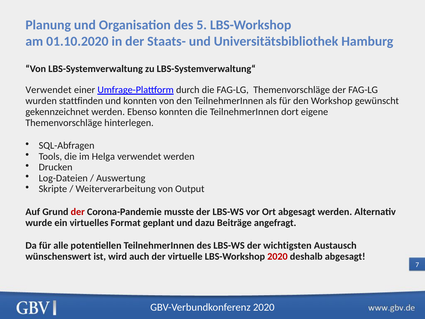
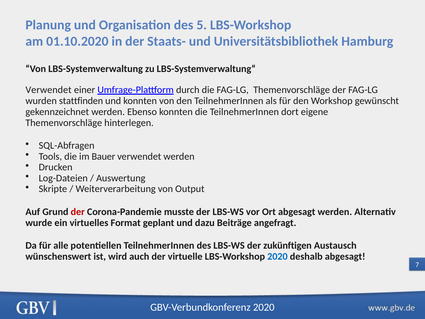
Helga: Helga -> Bauer
wichtigsten: wichtigsten -> zukünftigen
2020 at (277, 256) colour: red -> blue
